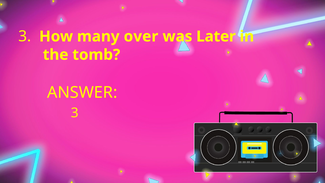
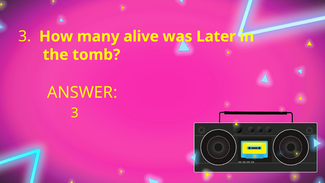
over: over -> alive
